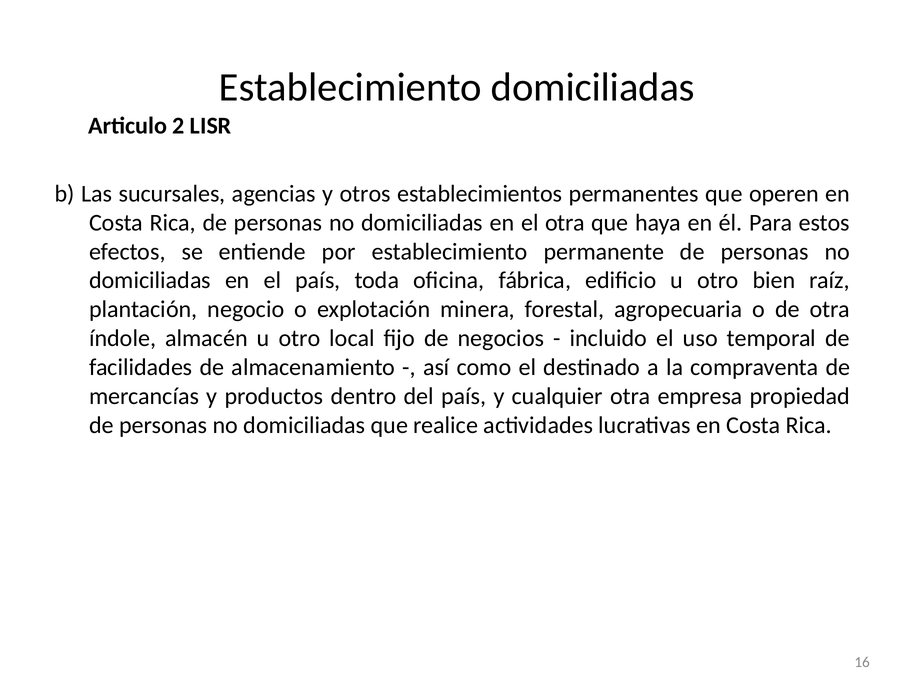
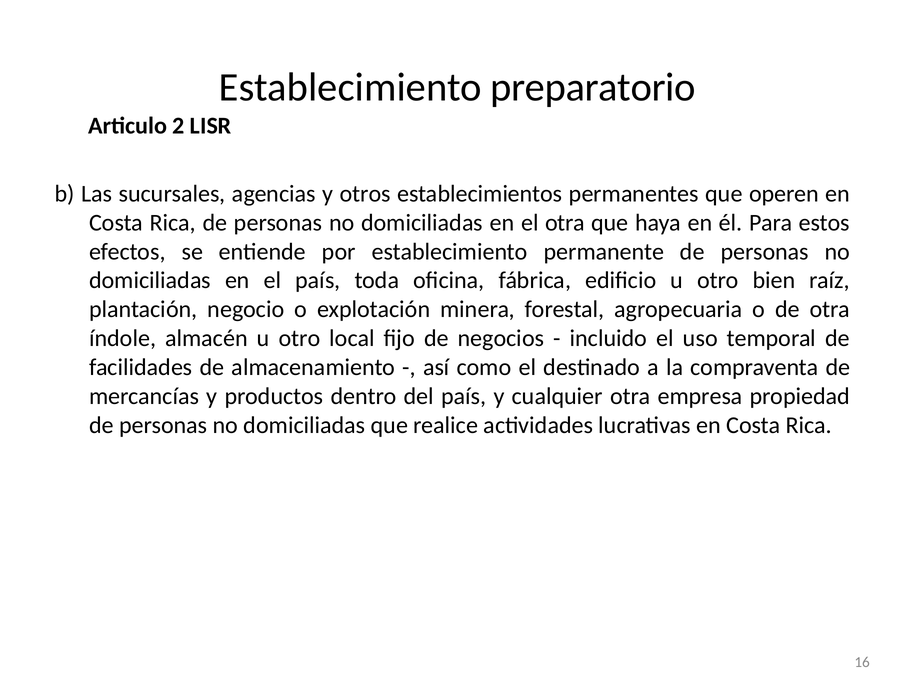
Establecimiento domiciliadas: domiciliadas -> preparatorio
